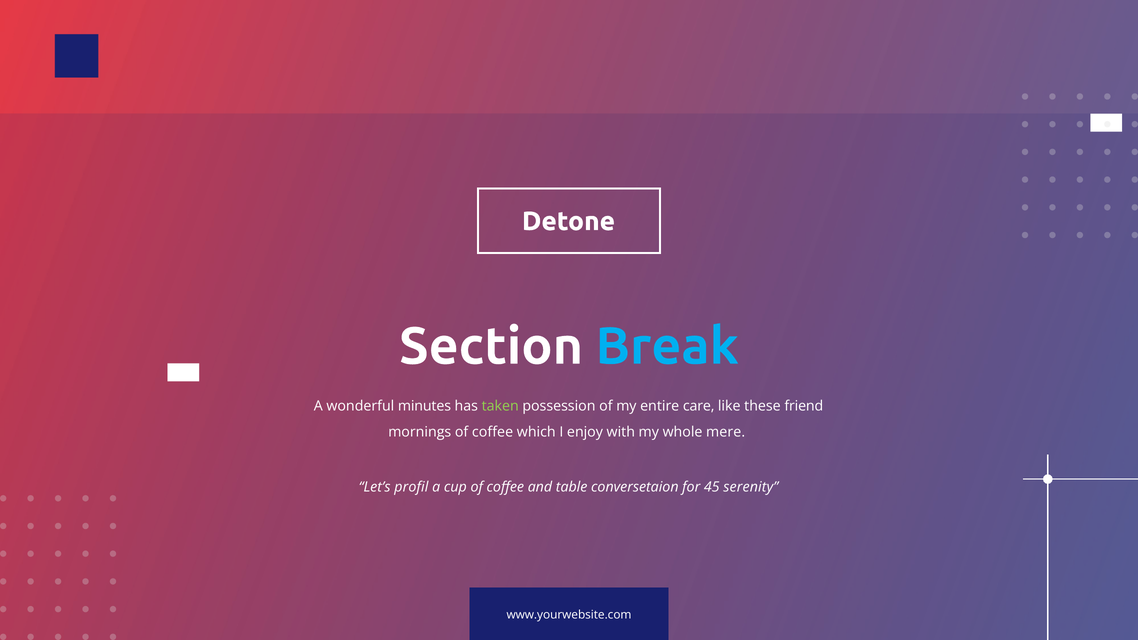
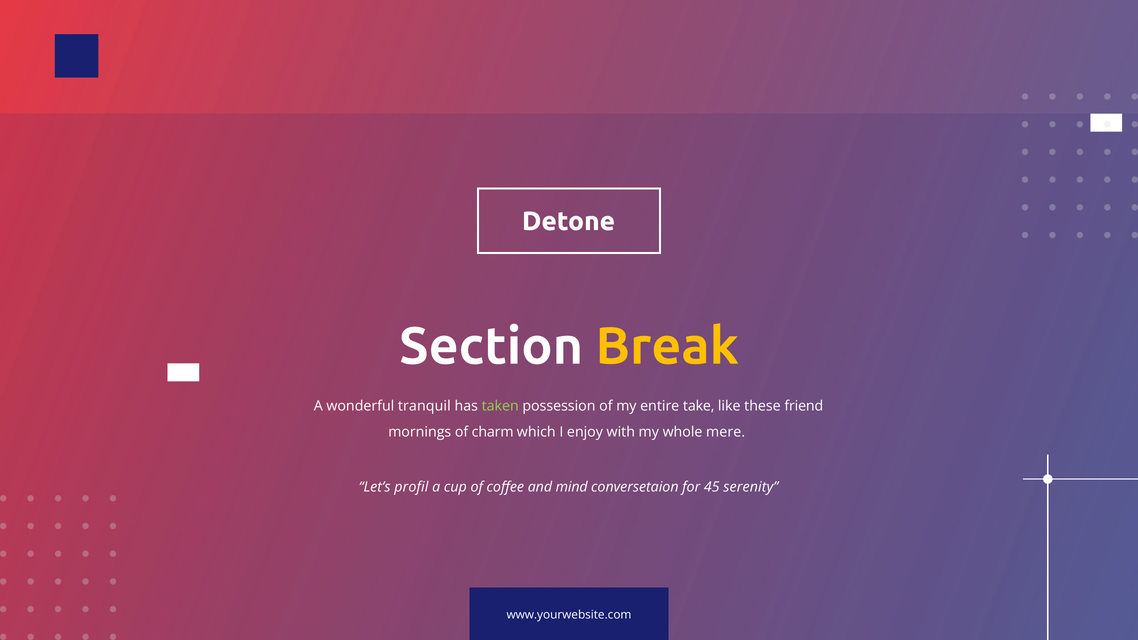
Break colour: light blue -> yellow
minutes: minutes -> tranquil
care: care -> take
mornings of coffee: coffee -> charm
table: table -> mind
